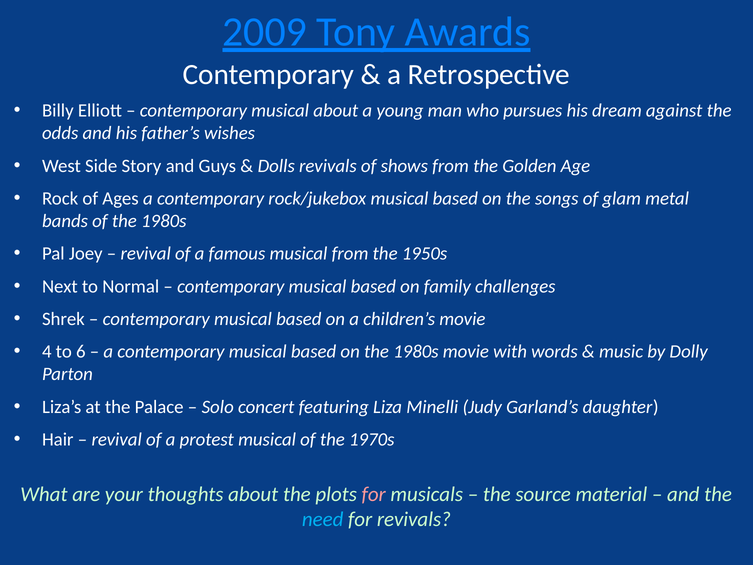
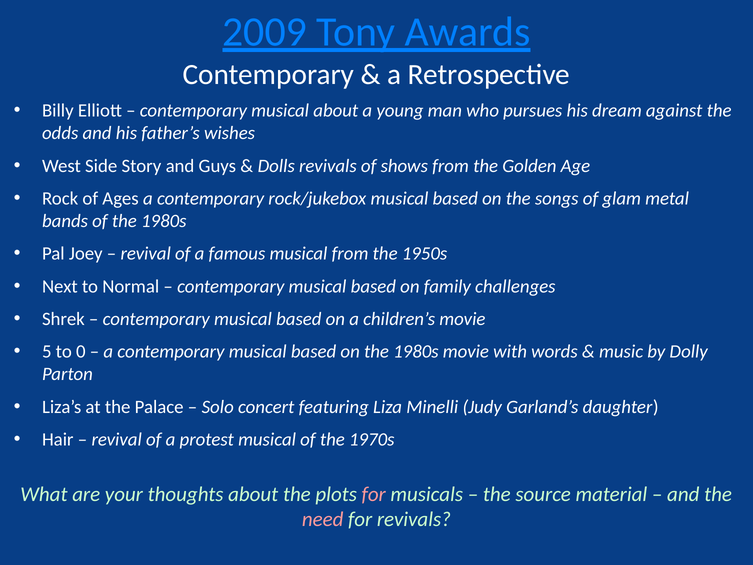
4: 4 -> 5
6: 6 -> 0
need colour: light blue -> pink
